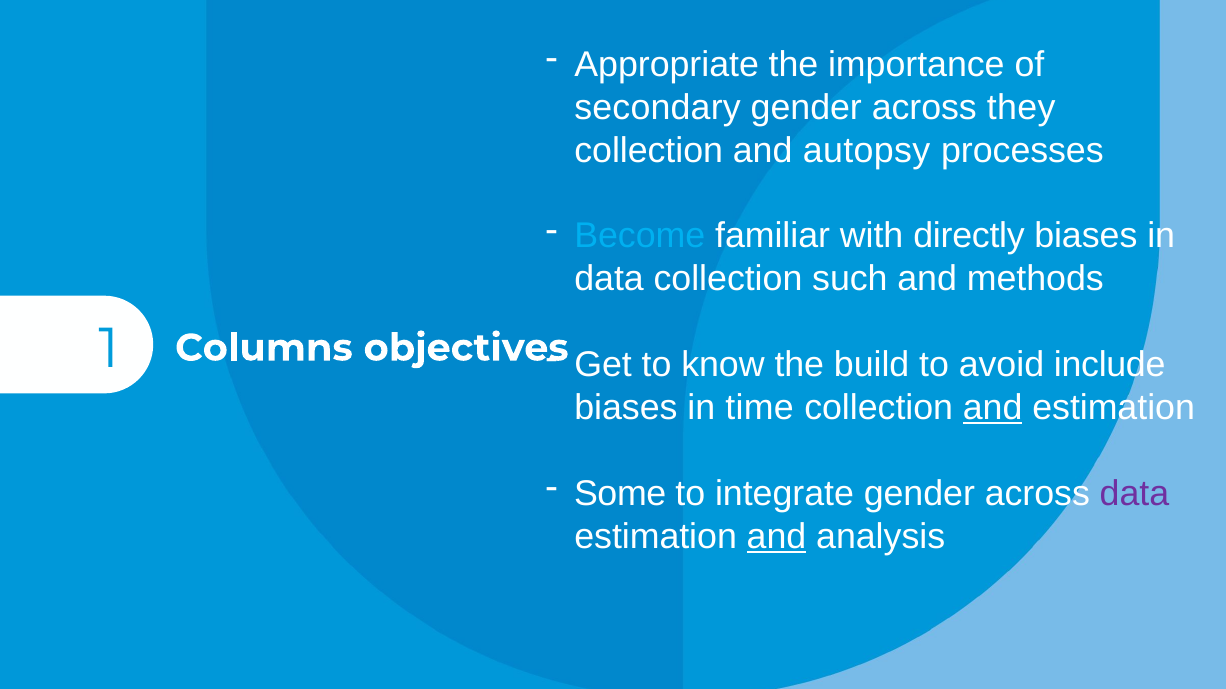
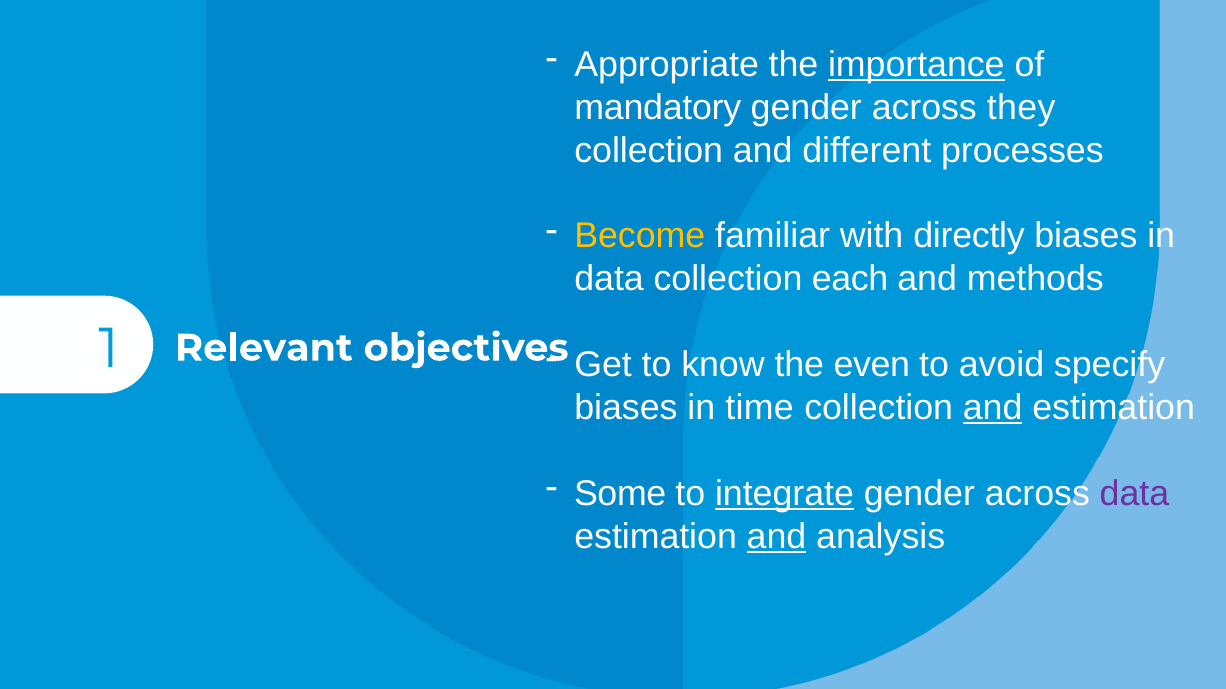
importance underline: none -> present
secondary: secondary -> mandatory
autopsy: autopsy -> different
Become colour: light blue -> yellow
such: such -> each
Columns: Columns -> Relevant
build: build -> even
include: include -> specify
integrate underline: none -> present
